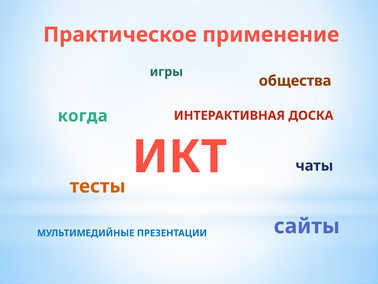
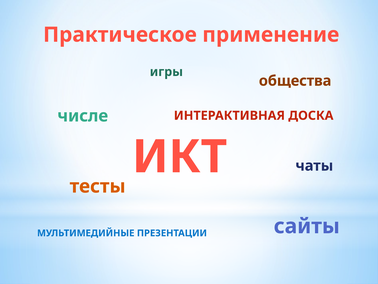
когда: когда -> числе
